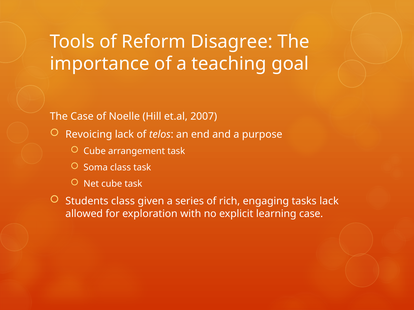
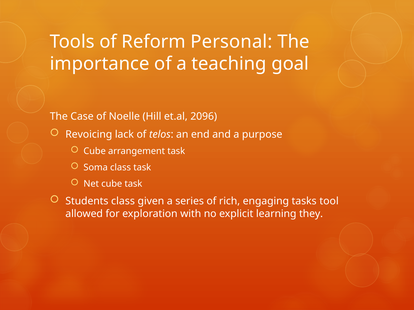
Disagree: Disagree -> Personal
2007: 2007 -> 2096
tasks lack: lack -> tool
learning case: case -> they
